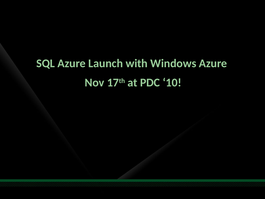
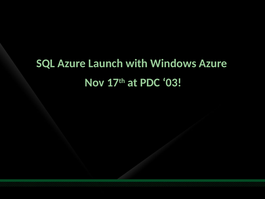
10: 10 -> 03
